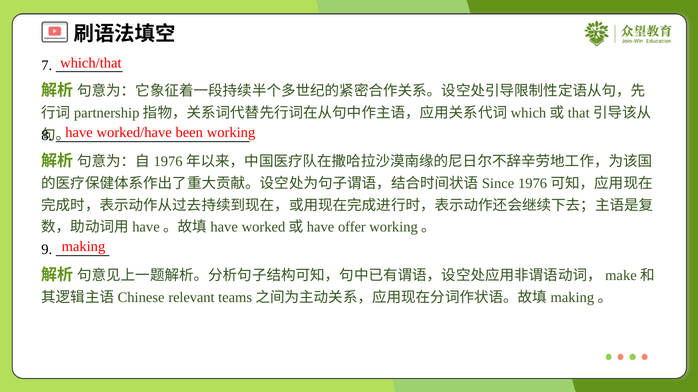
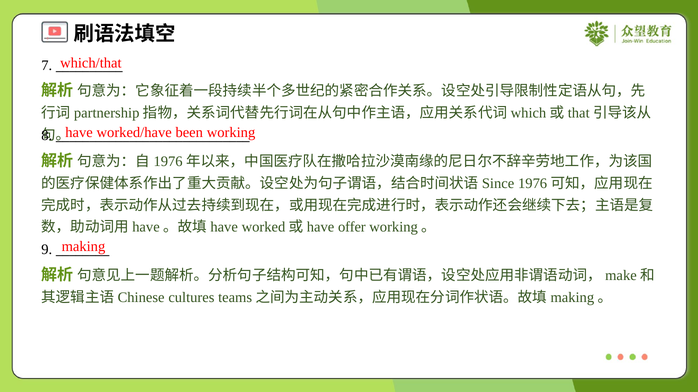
relevant: relevant -> cultures
